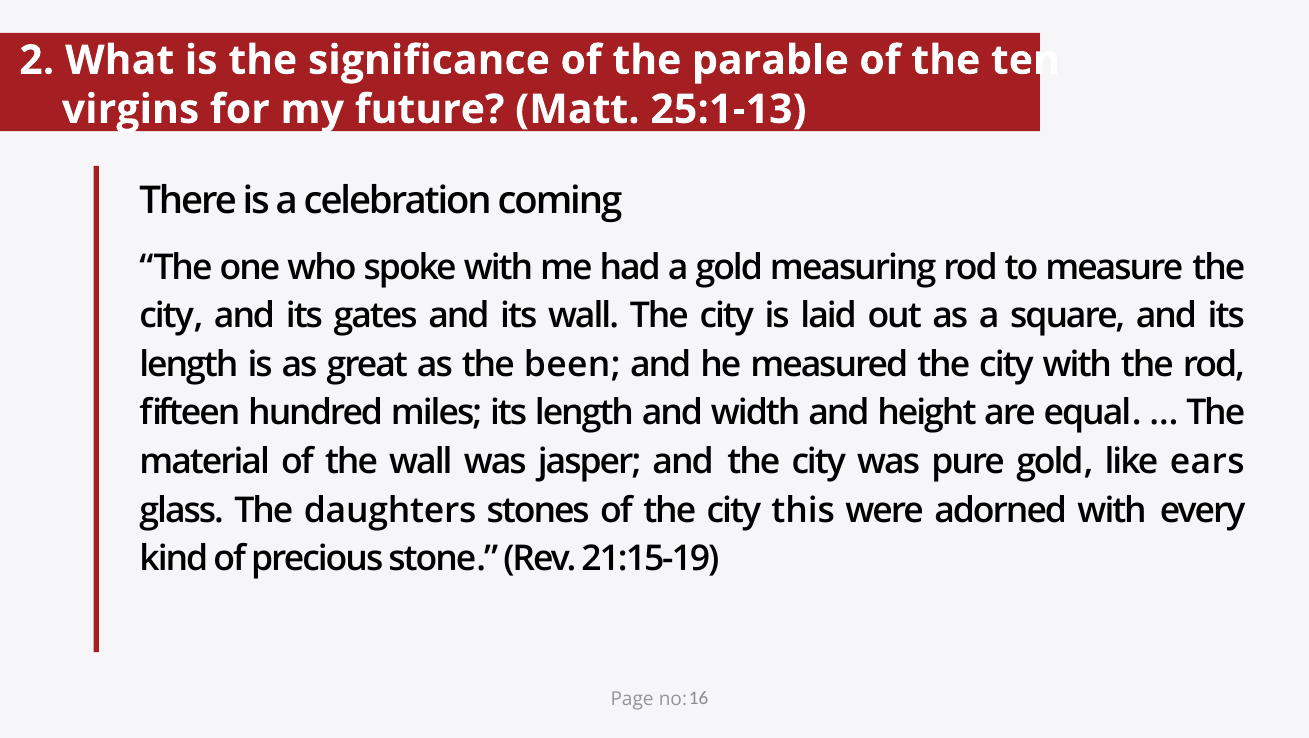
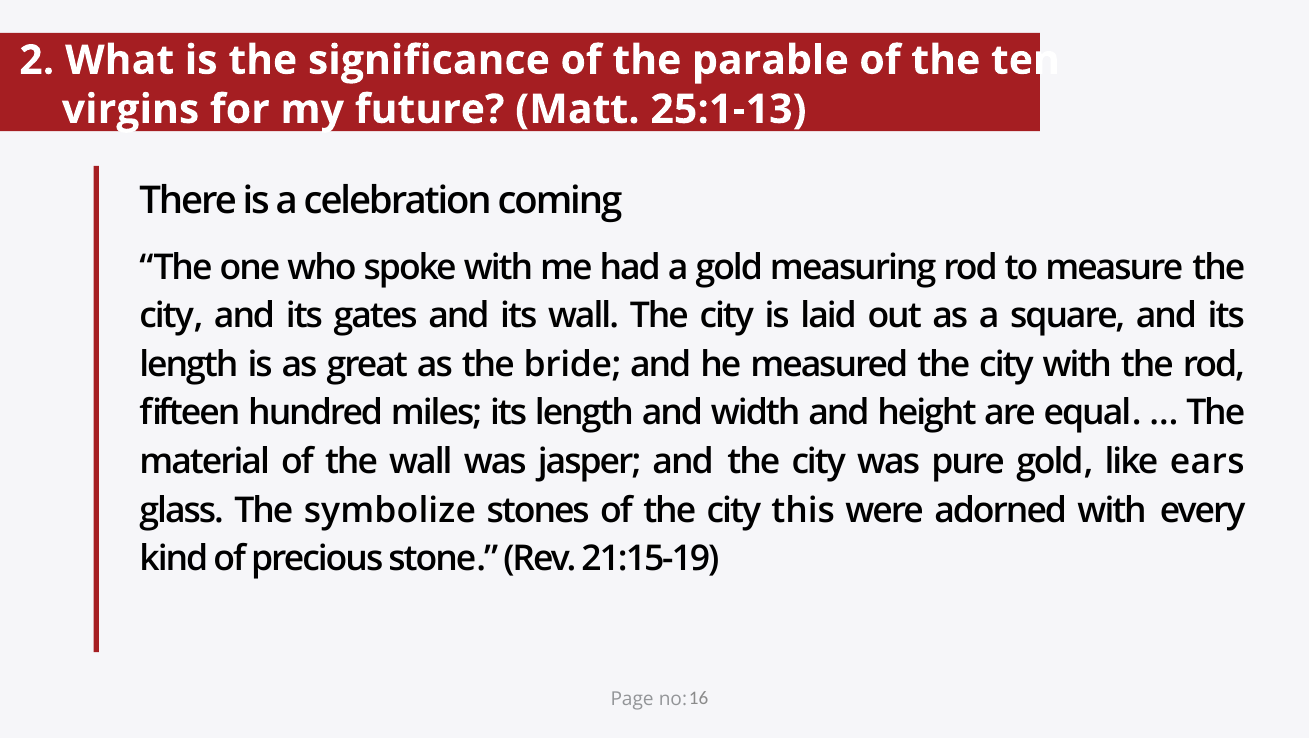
been: been -> bride
daughters: daughters -> symbolize
